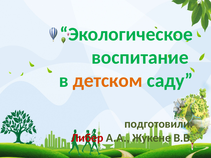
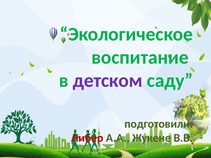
детском colour: orange -> purple
